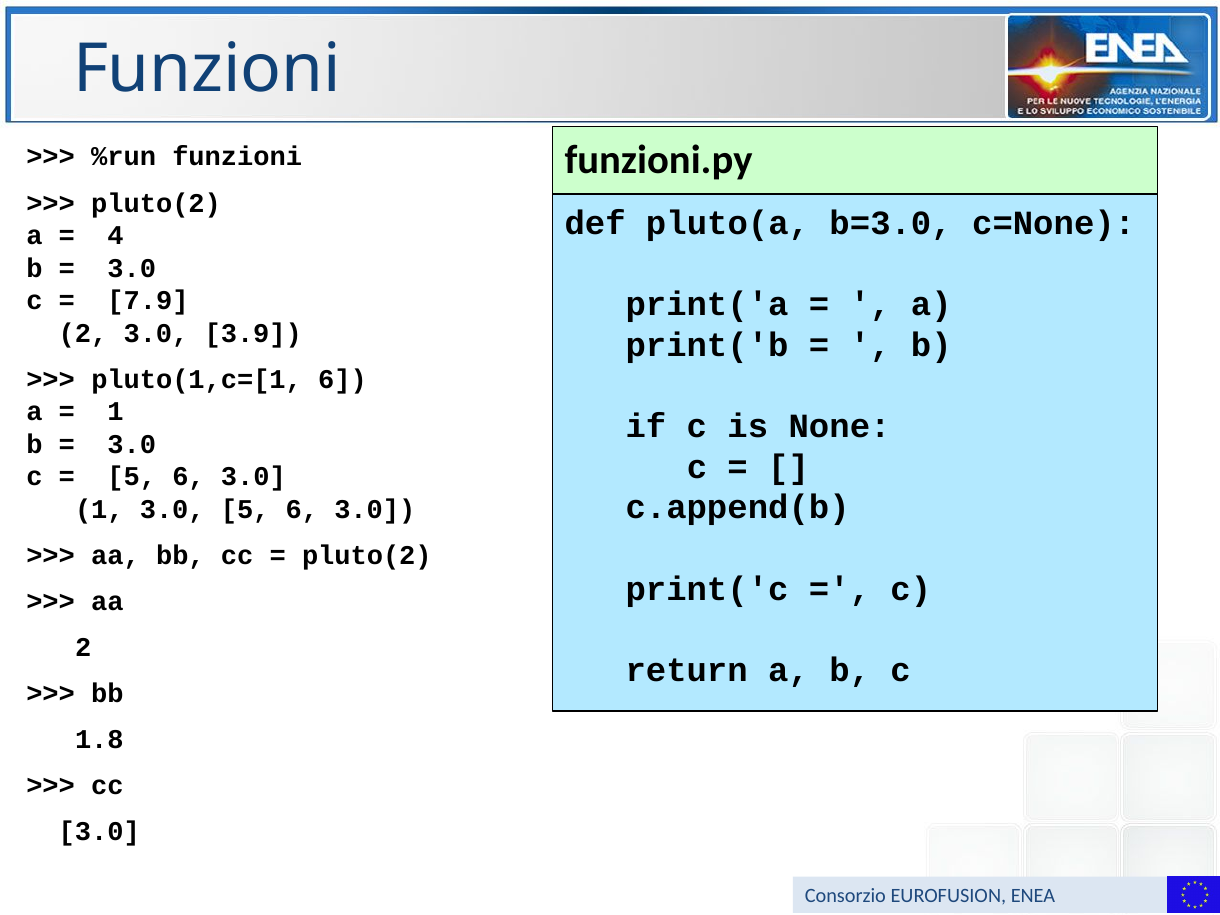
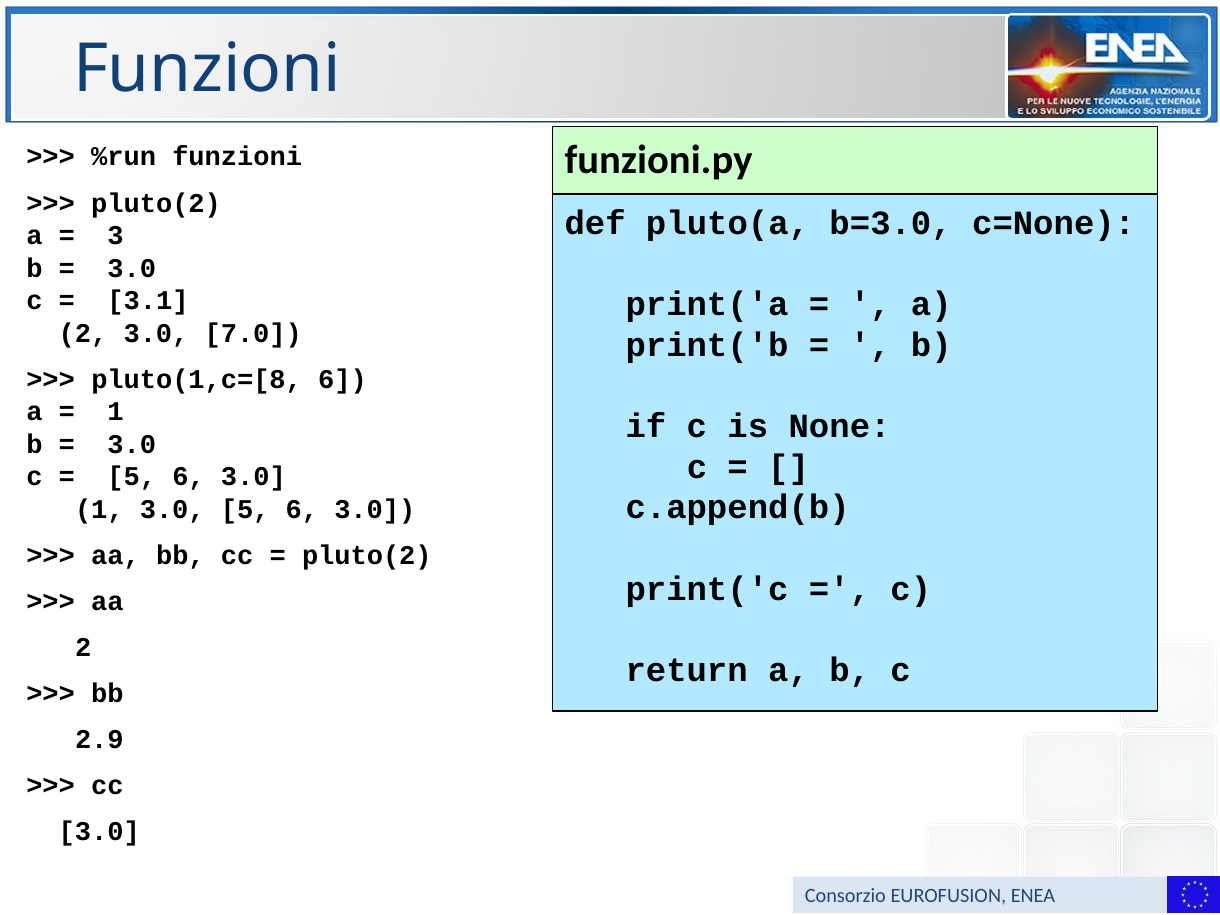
4: 4 -> 3
7.9: 7.9 -> 3.1
3.9: 3.9 -> 7.0
pluto(1,c=[1: pluto(1,c=[1 -> pluto(1,c=[8
1.8: 1.8 -> 2.9
